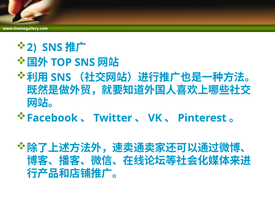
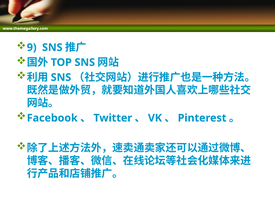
2: 2 -> 9
